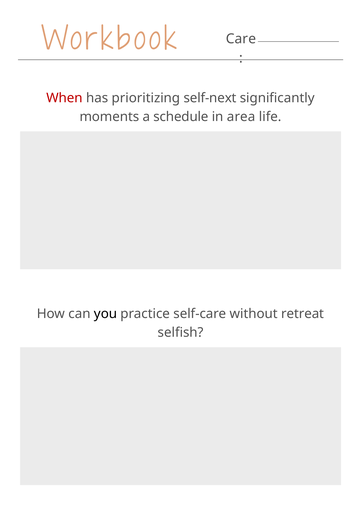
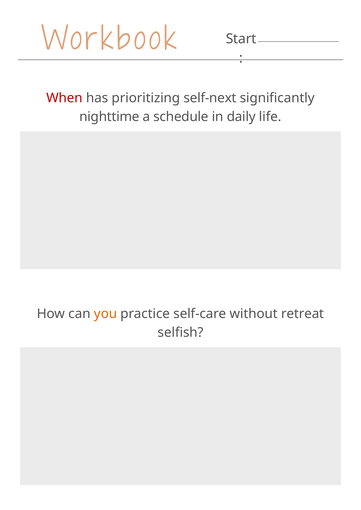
Care: Care -> Start
moments: moments -> nighttime
area: area -> daily
you colour: black -> orange
